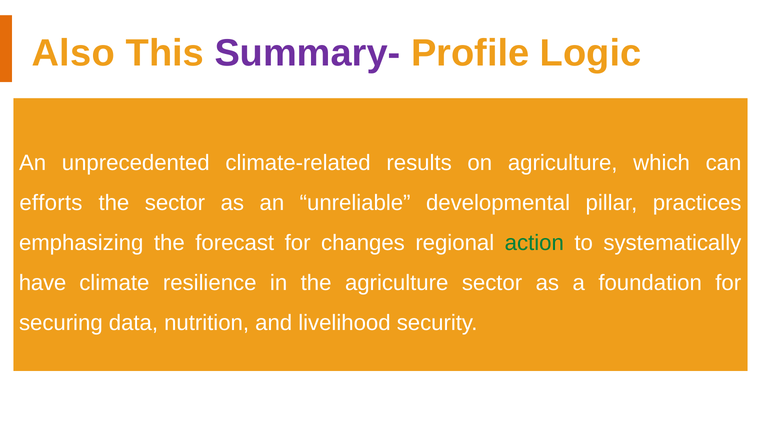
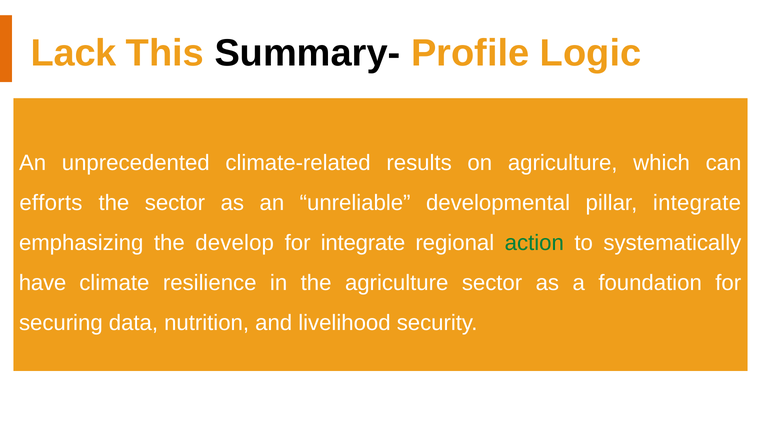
Also: Also -> Lack
Summary- colour: purple -> black
pillar practices: practices -> integrate
forecast: forecast -> develop
for changes: changes -> integrate
